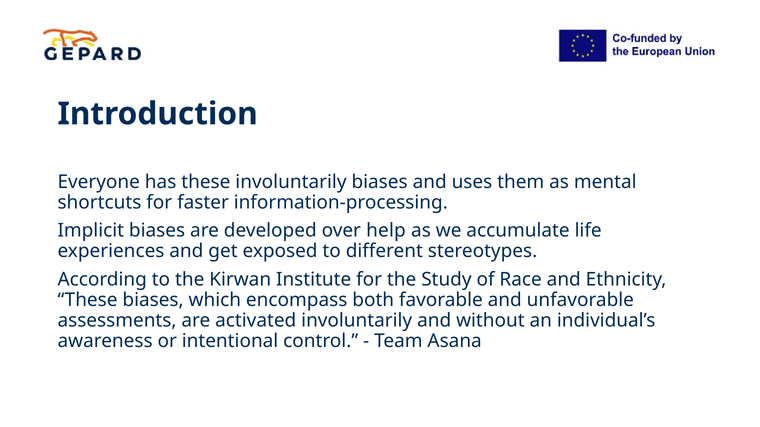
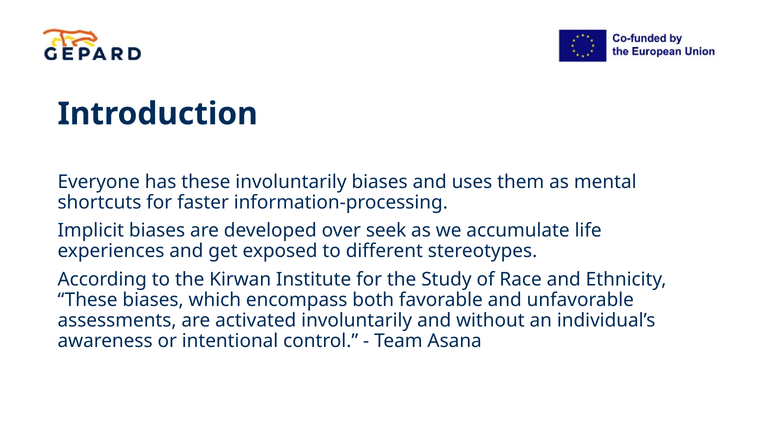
help: help -> seek
